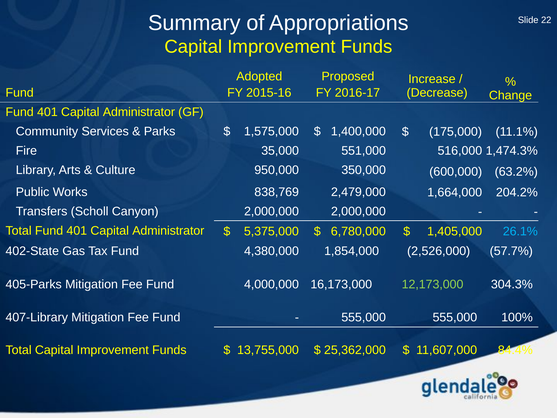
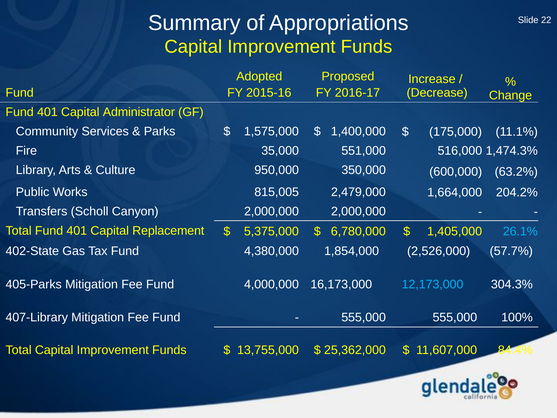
838,769: 838,769 -> 815,005
Administrator at (168, 230): Administrator -> Replacement
12,173,000 colour: light green -> light blue
